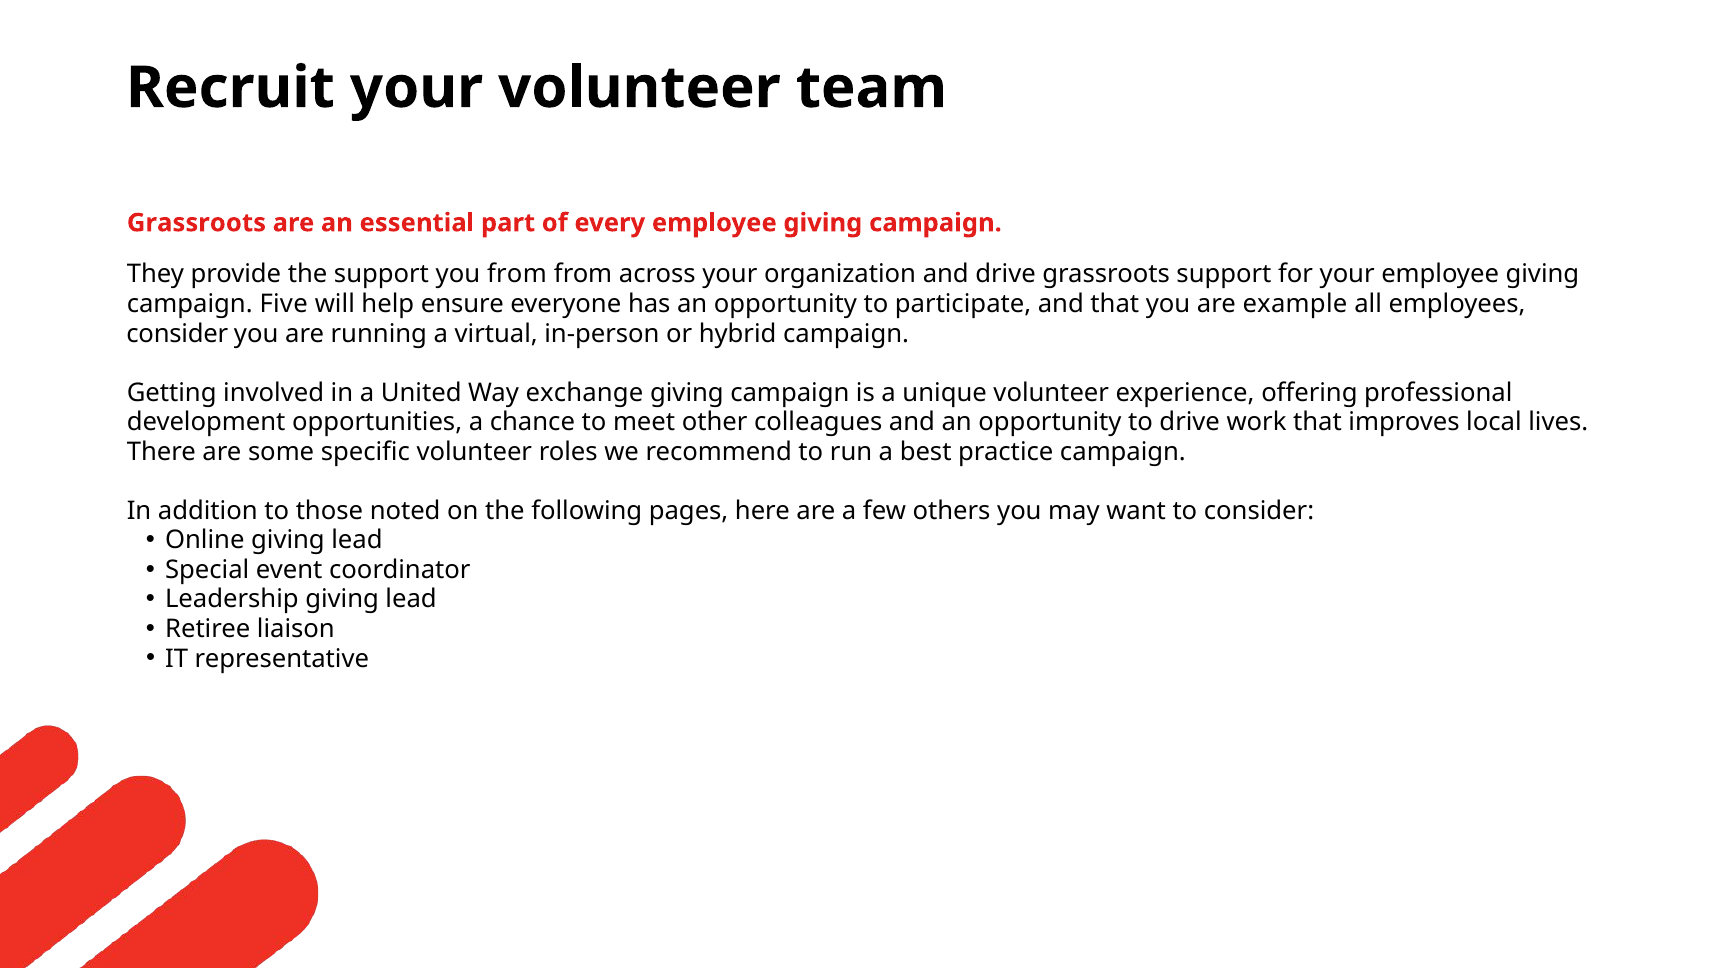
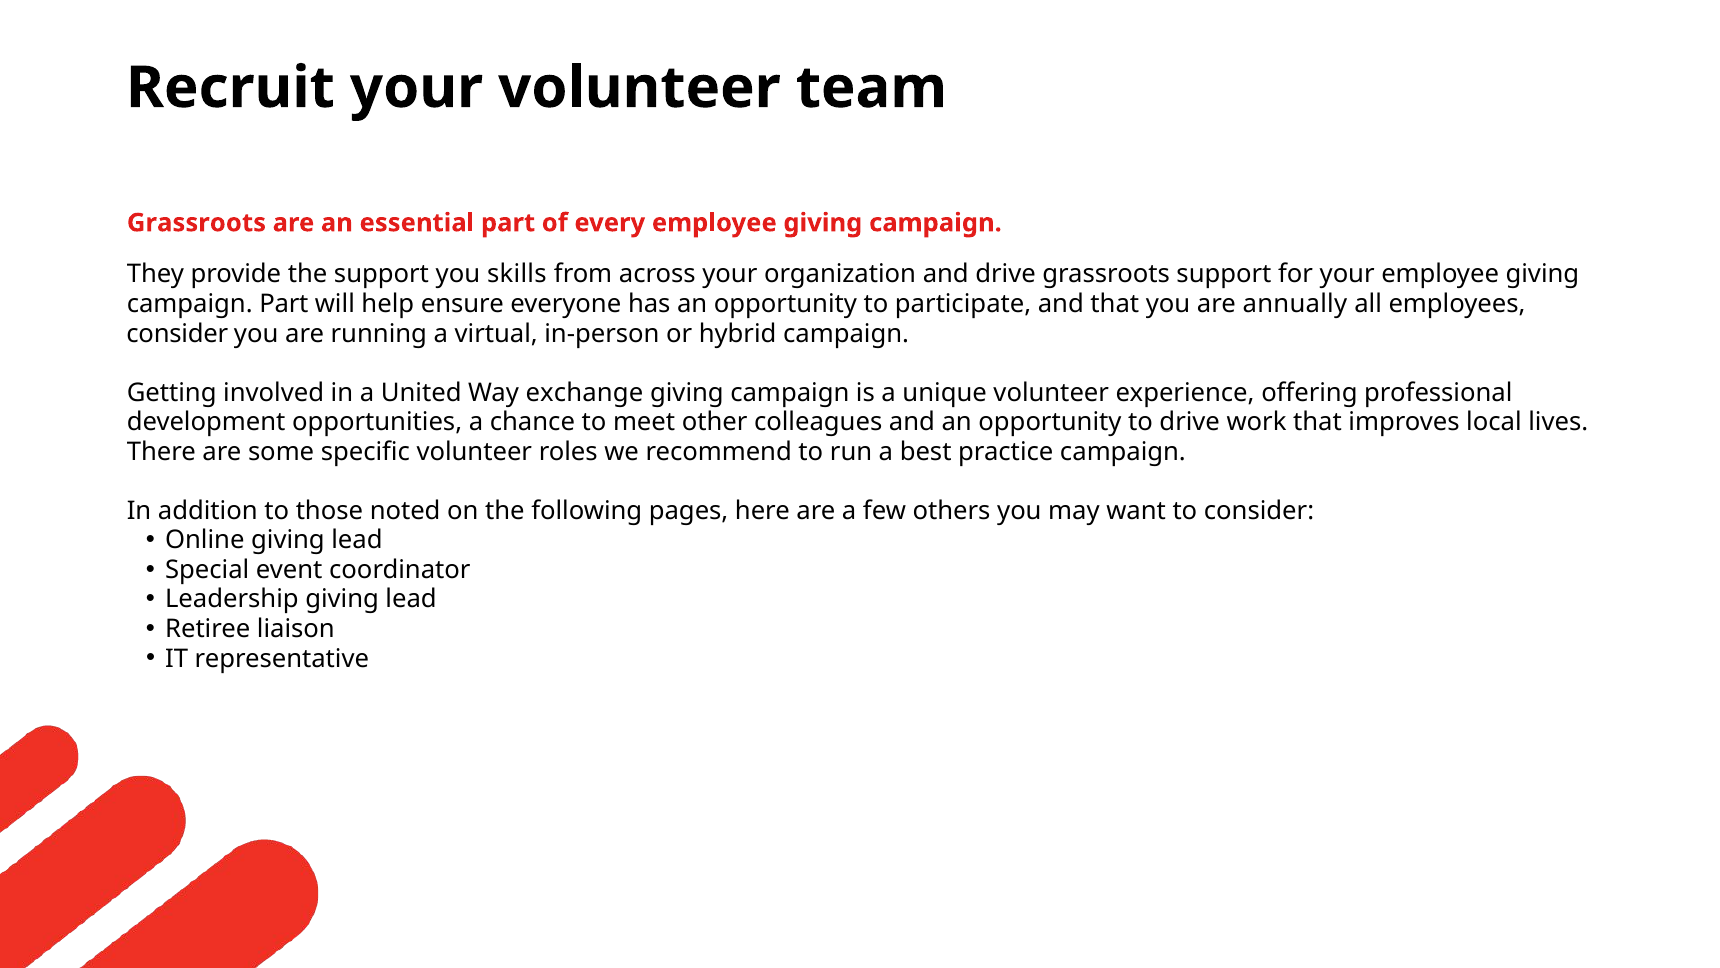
you from: from -> skills
campaign Five: Five -> Part
example: example -> annually
